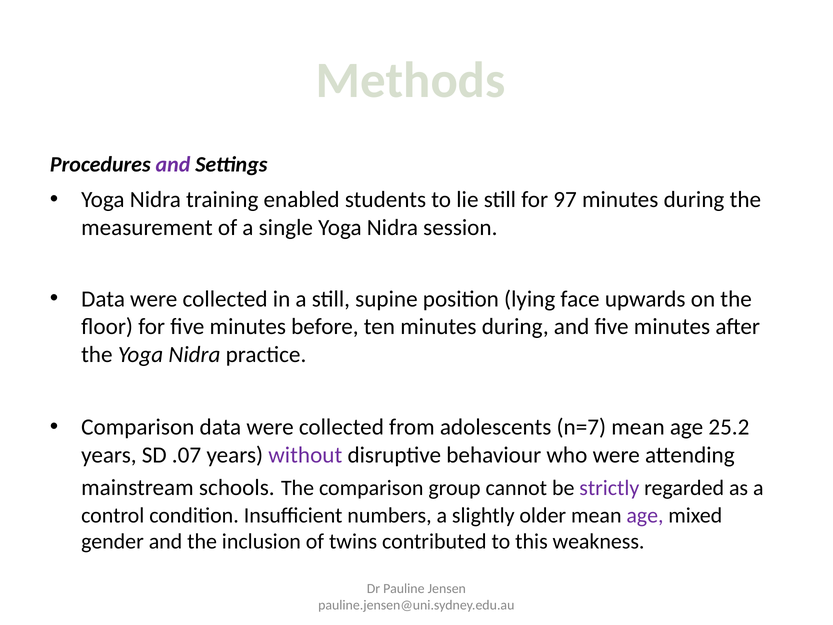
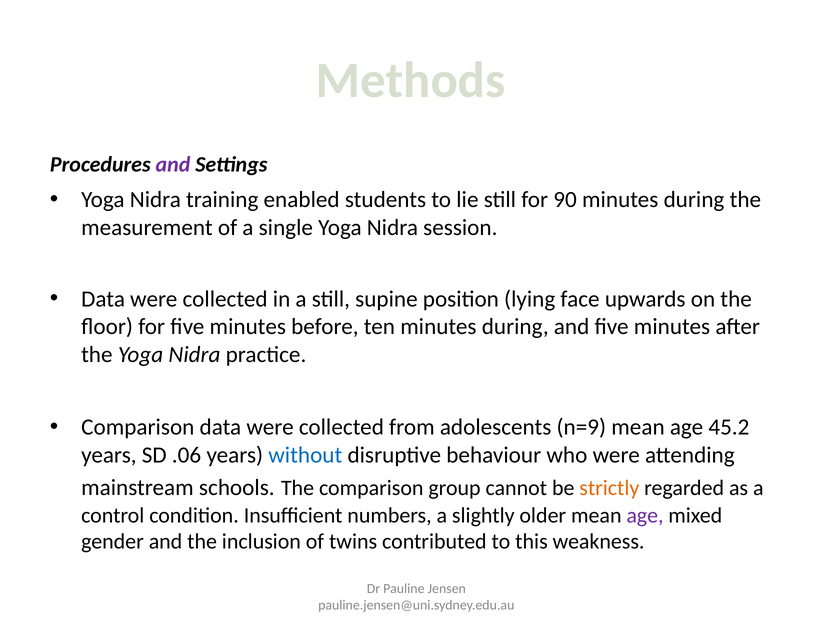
97: 97 -> 90
n=7: n=7 -> n=9
25.2: 25.2 -> 45.2
.07: .07 -> .06
without colour: purple -> blue
strictly colour: purple -> orange
